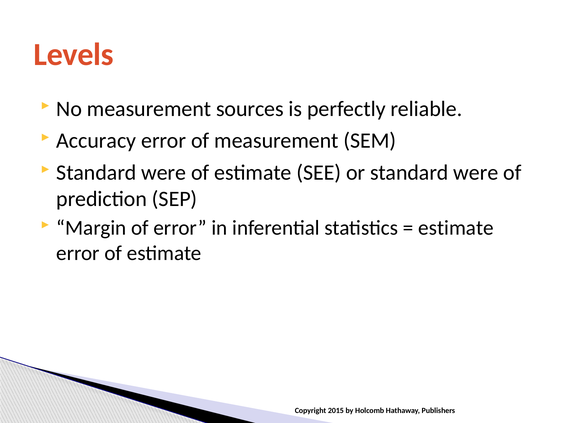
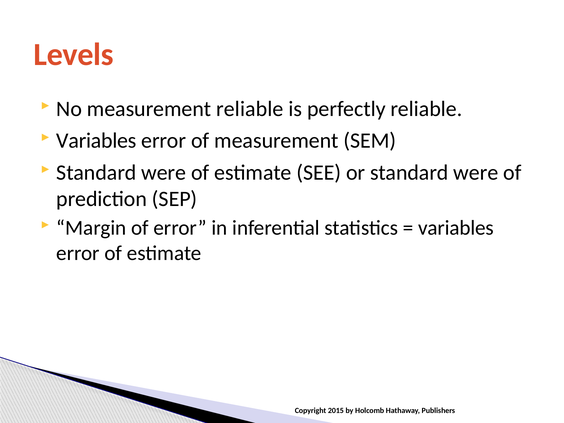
measurement sources: sources -> reliable
Accuracy at (96, 141): Accuracy -> Variables
estimate at (456, 228): estimate -> variables
